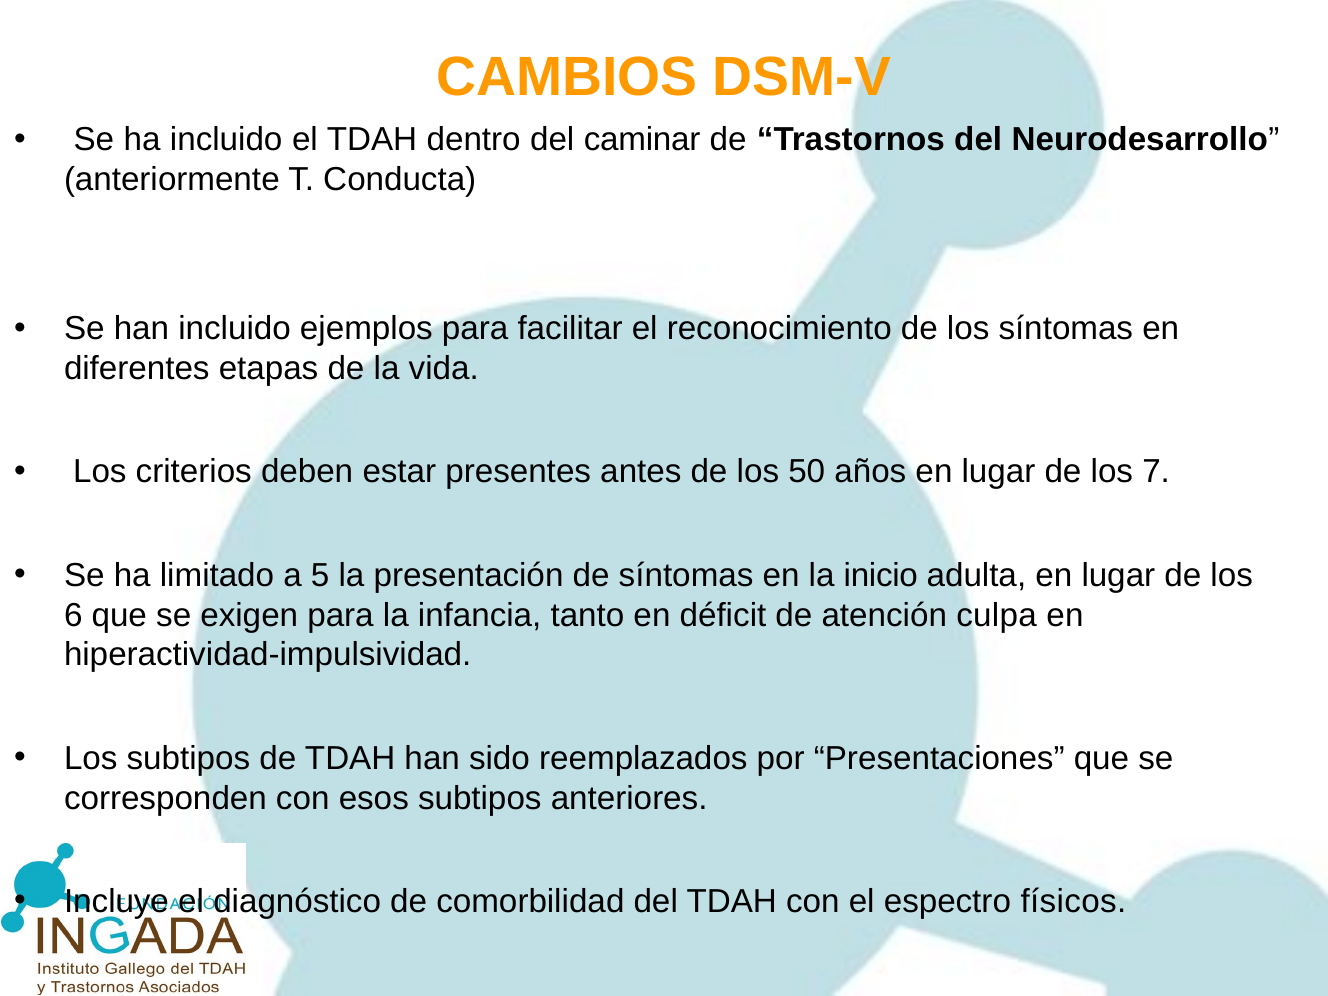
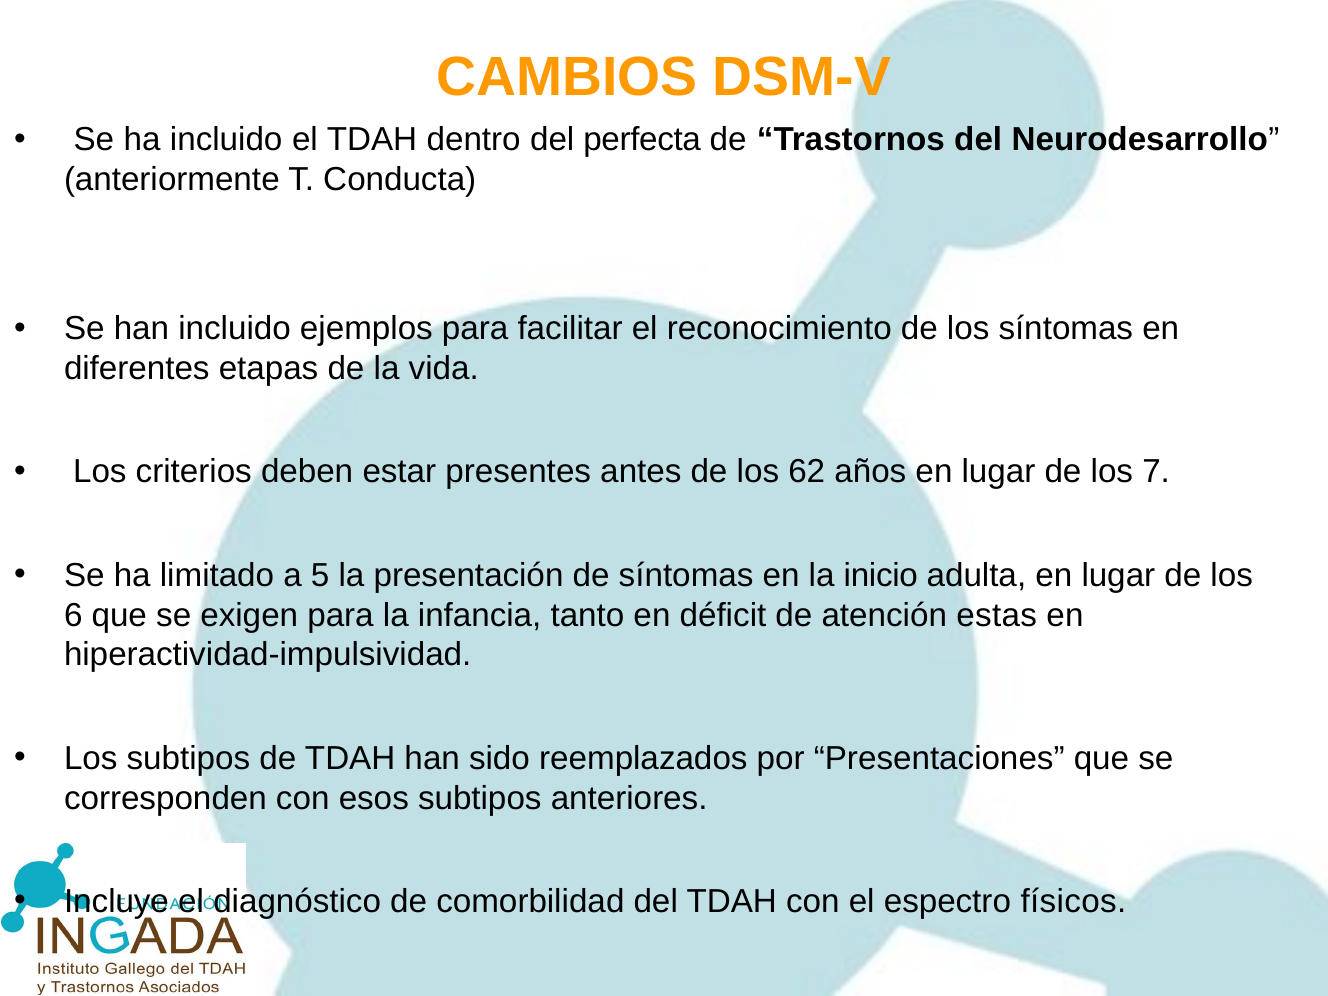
caminar: caminar -> perfecta
50: 50 -> 62
culpa: culpa -> estas
